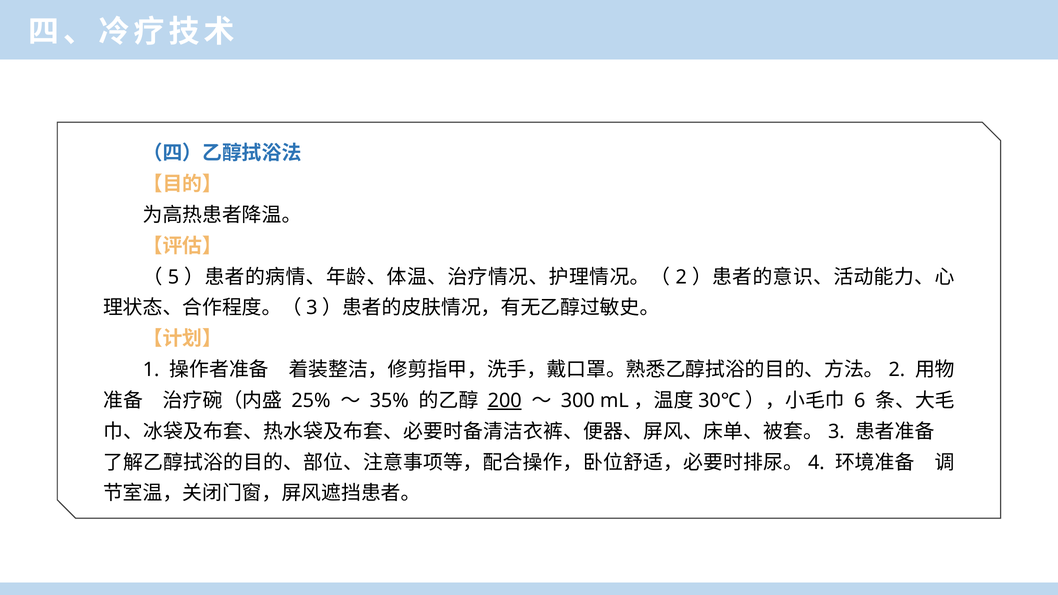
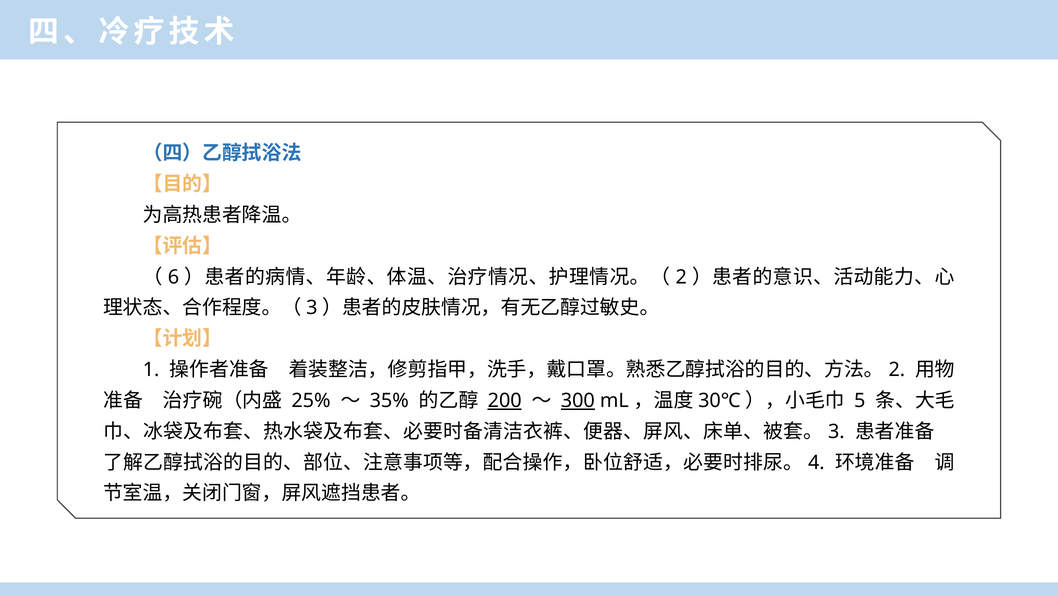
5: 5 -> 6
300 underline: none -> present
6: 6 -> 5
